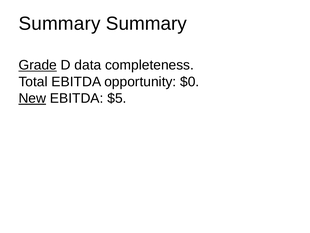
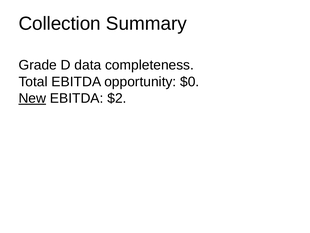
Summary at (60, 24): Summary -> Collection
Grade underline: present -> none
$5: $5 -> $2
